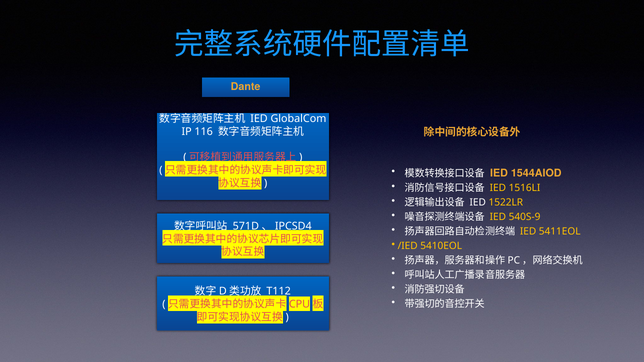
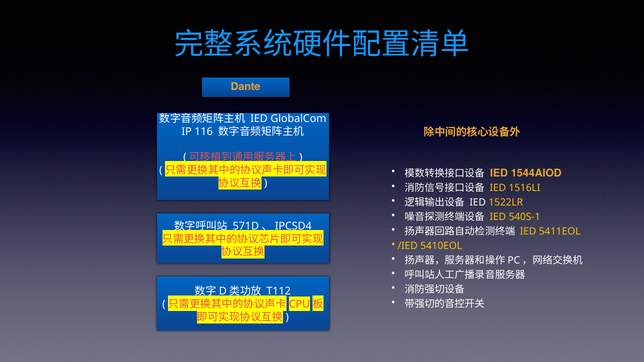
540S-9: 540S-9 -> 540S-1
